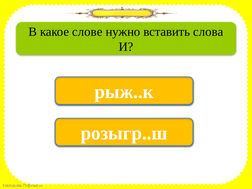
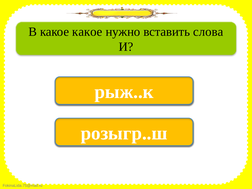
какое слове: слове -> какое
